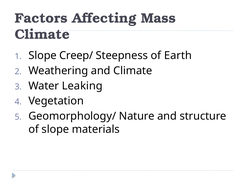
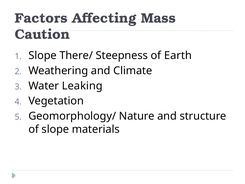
Climate at (42, 34): Climate -> Caution
Creep/: Creep/ -> There/
